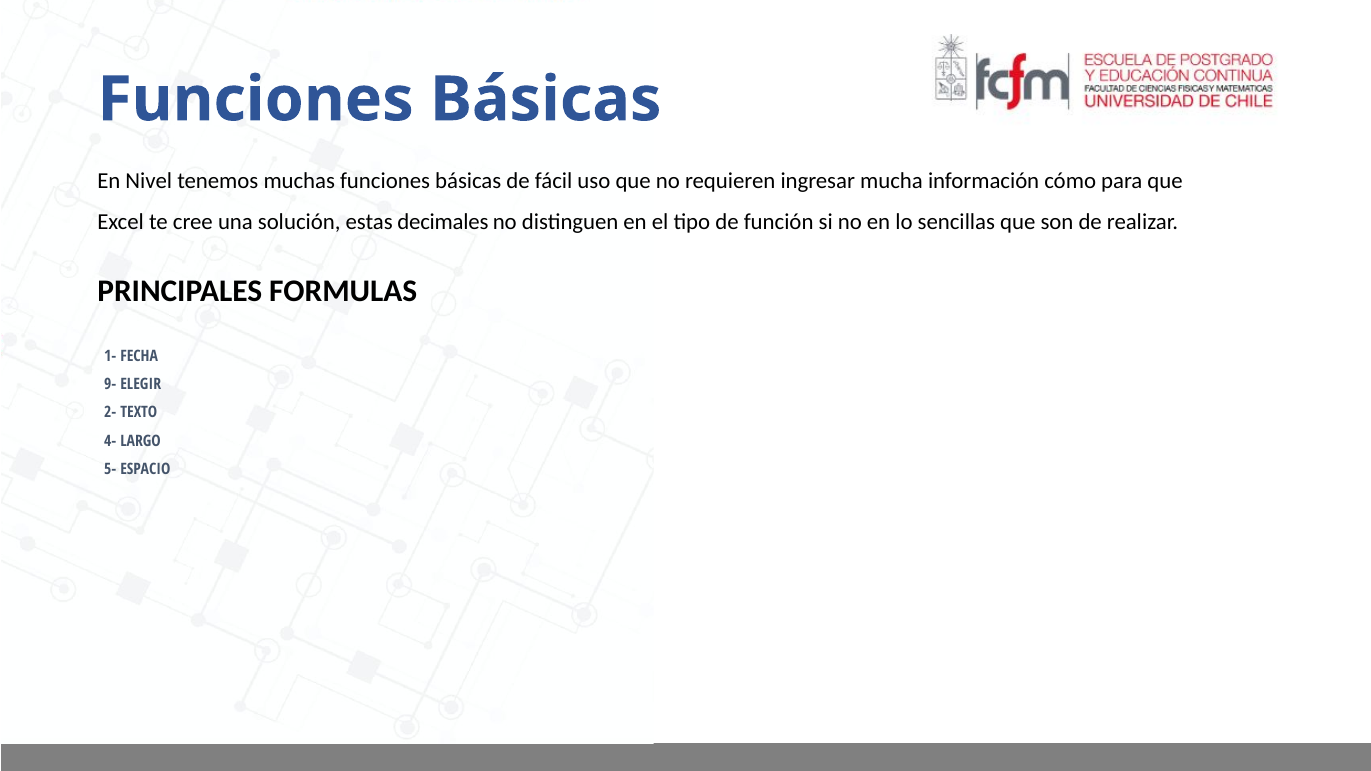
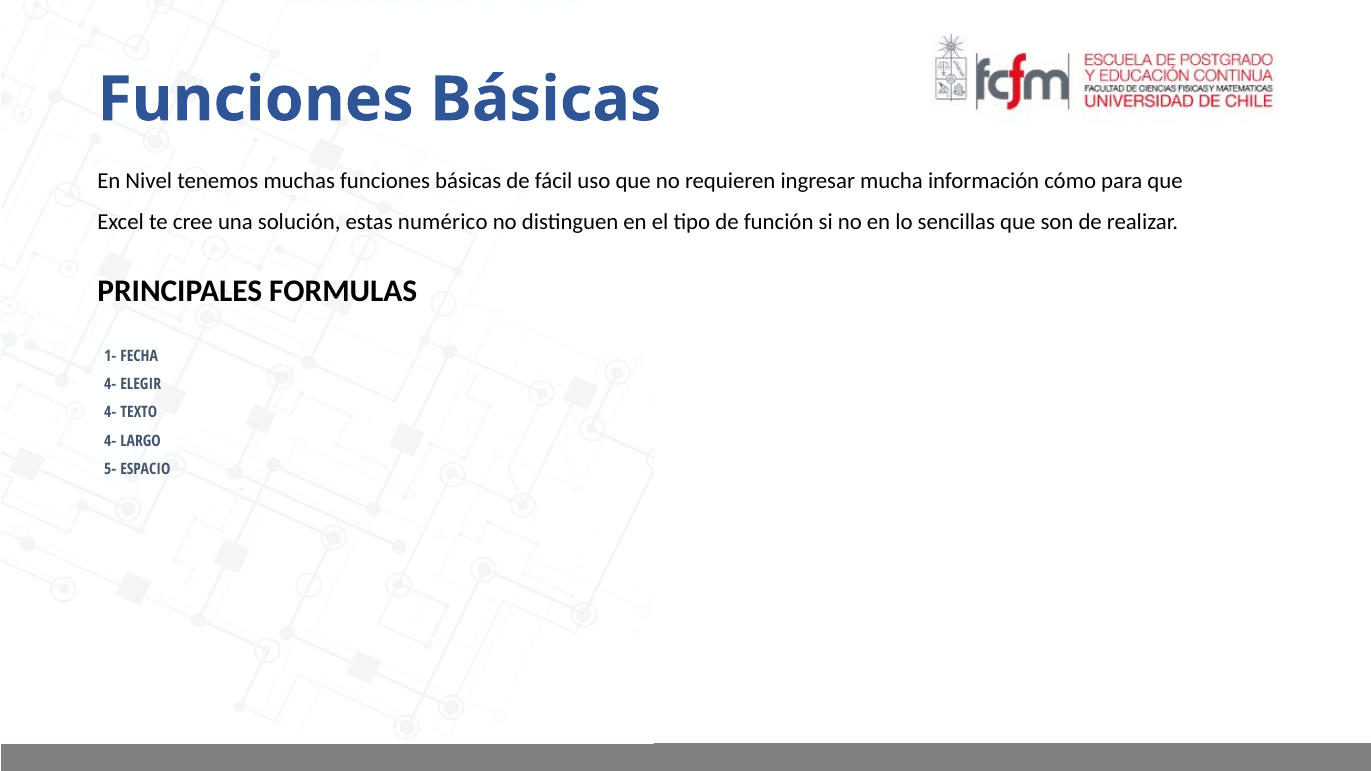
decimales: decimales -> numérico
9- at (110, 384): 9- -> 4-
2- at (110, 413): 2- -> 4-
